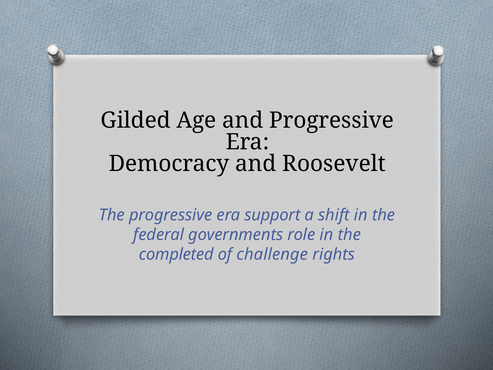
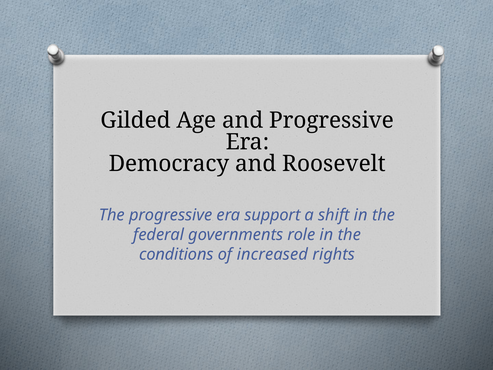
completed: completed -> conditions
challenge: challenge -> increased
